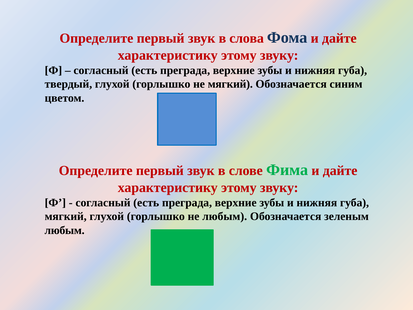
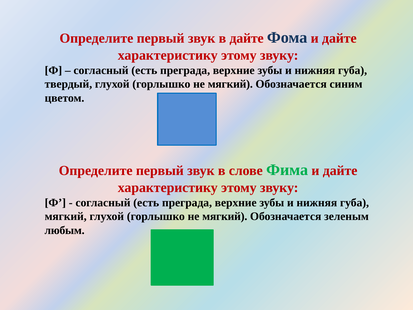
в слова: слова -> дайте
любым at (225, 216): любым -> мягкий
